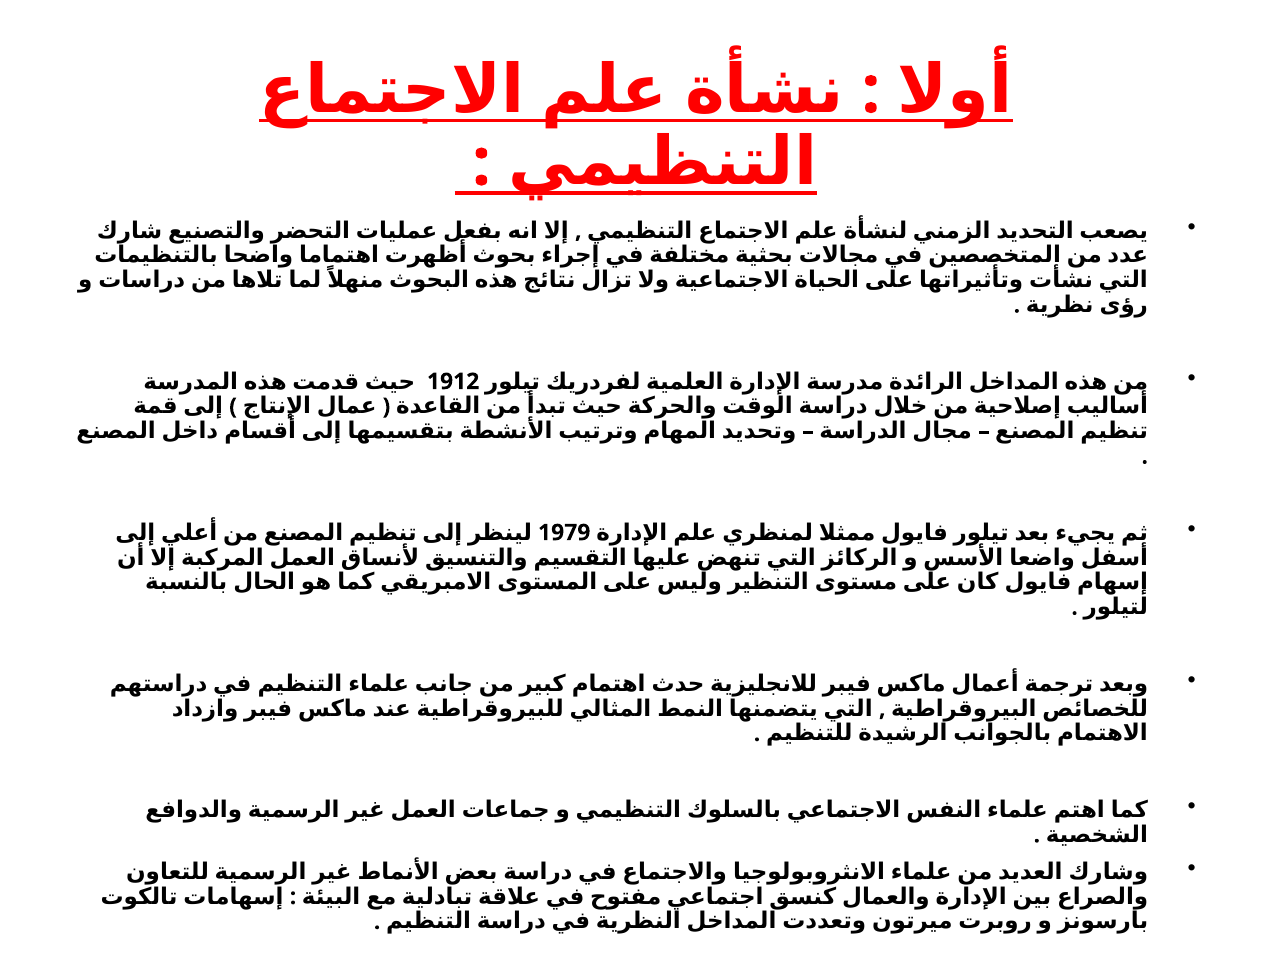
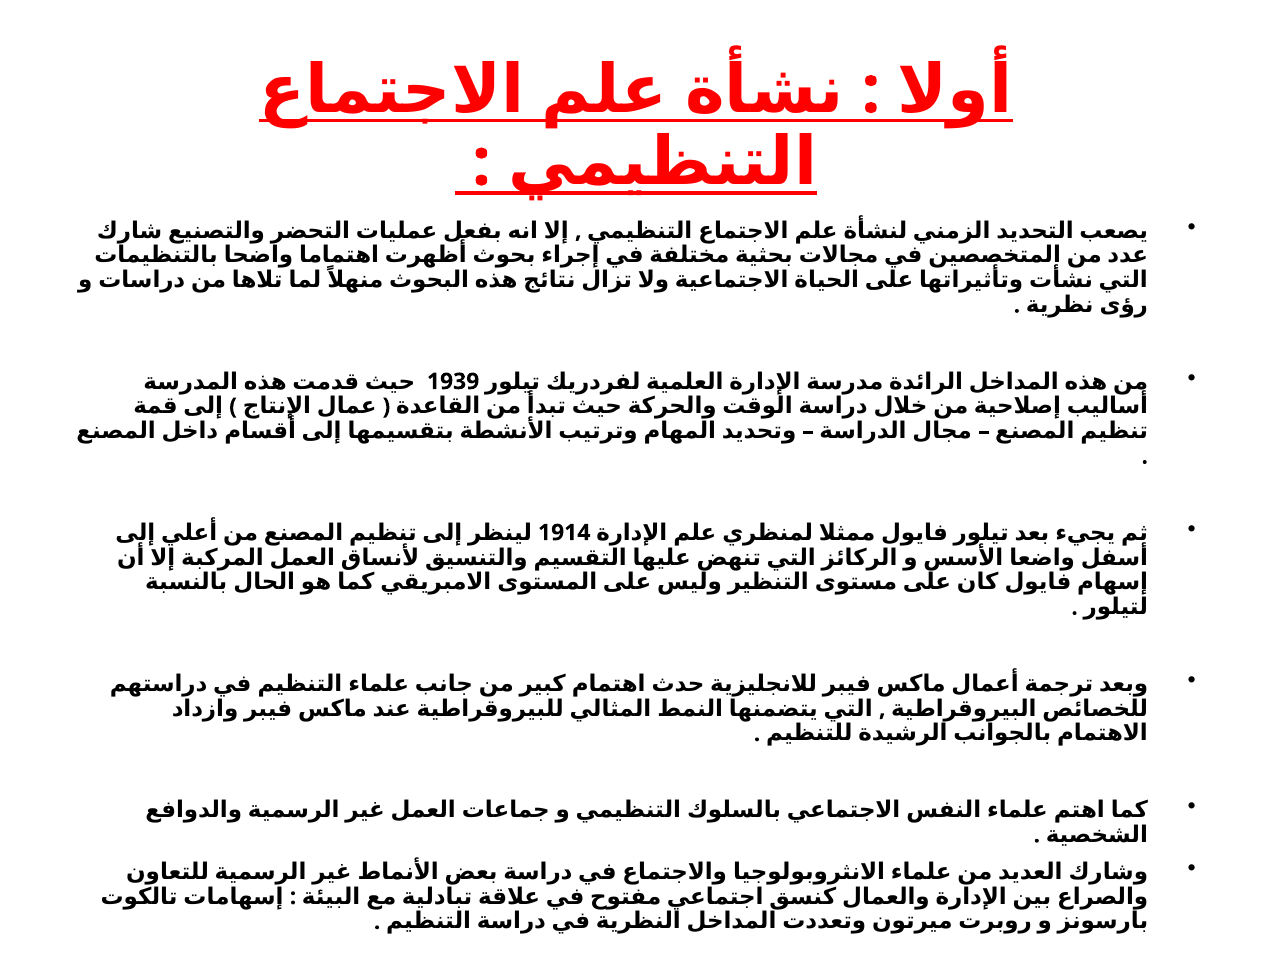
1912: 1912 -> 1939
1979: 1979 -> 1914
